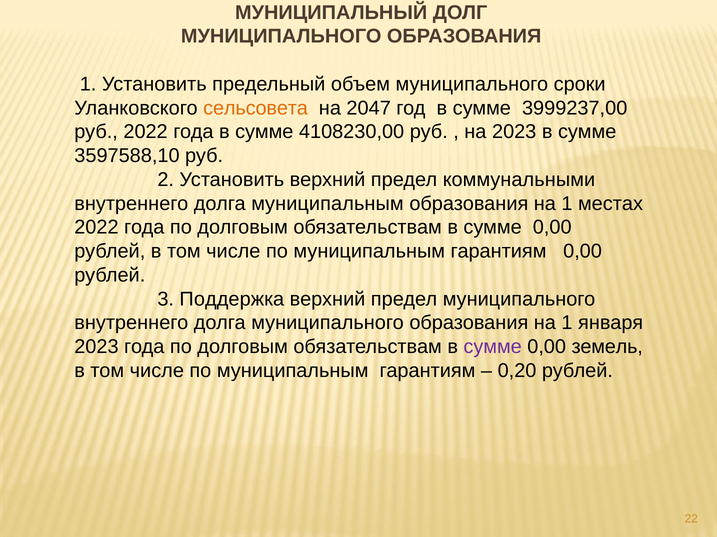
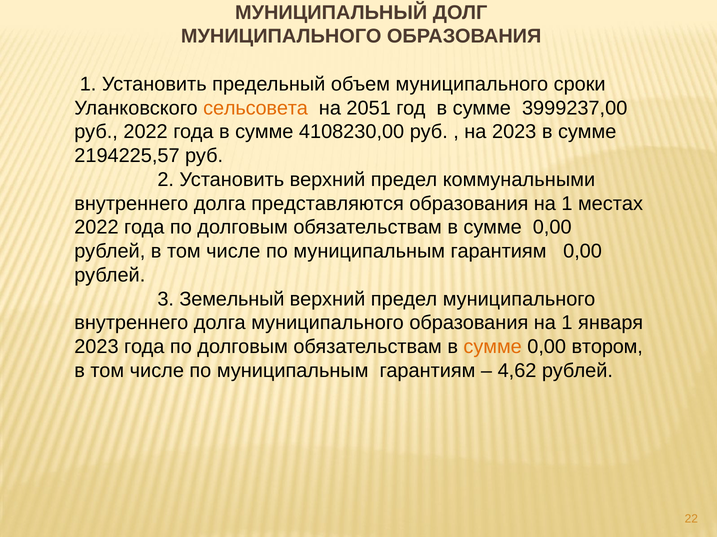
2047: 2047 -> 2051
3597588,10: 3597588,10 -> 2194225,57
долга муниципальным: муниципальным -> представляются
Поддержка: Поддержка -> Земельный
сумме at (493, 347) colour: purple -> orange
земель: земель -> втором
0,20: 0,20 -> 4,62
